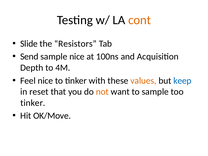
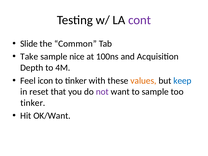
cont colour: orange -> purple
Resistors: Resistors -> Common
Send: Send -> Take
Feel nice: nice -> icon
not colour: orange -> purple
OK/Move: OK/Move -> OK/Want
